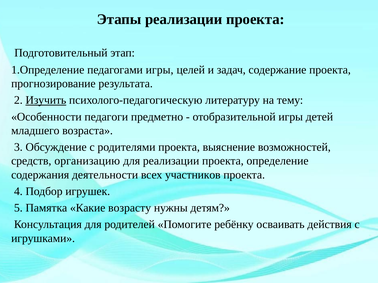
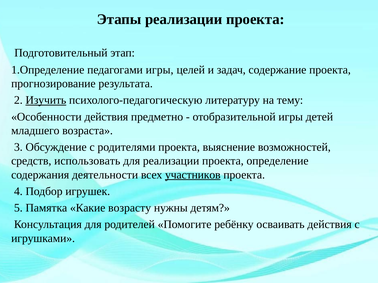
Особенности педагоги: педагоги -> действия
организацию: организацию -> использовать
участников underline: none -> present
